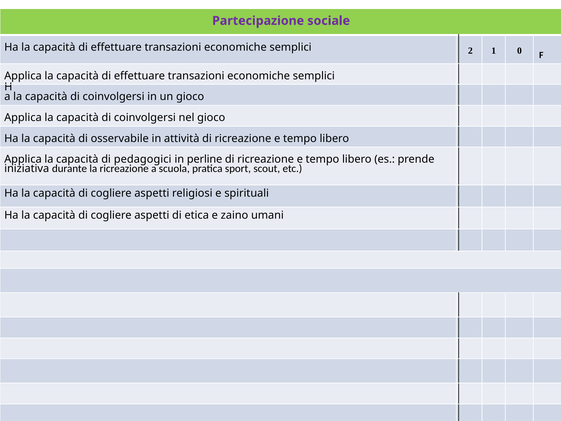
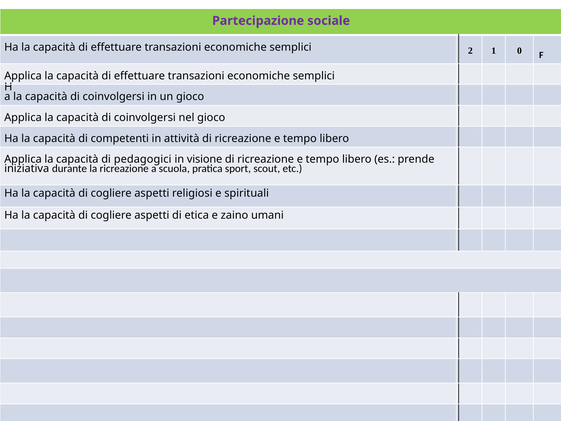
osservabile: osservabile -> competenti
perline: perline -> visione
